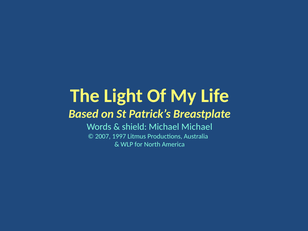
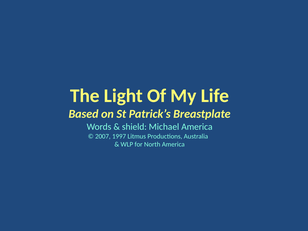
Michael Michael: Michael -> America
